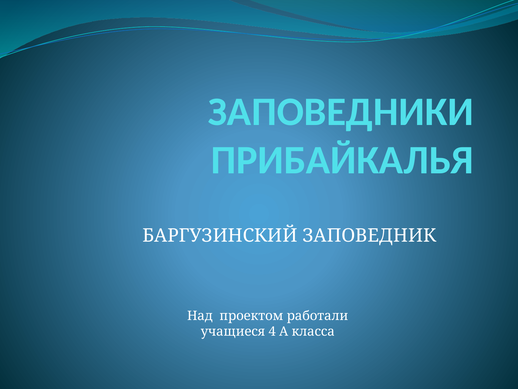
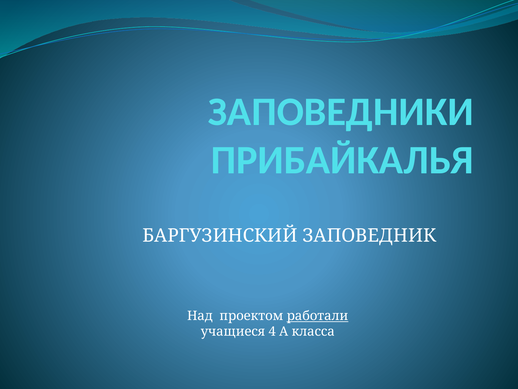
работали underline: none -> present
